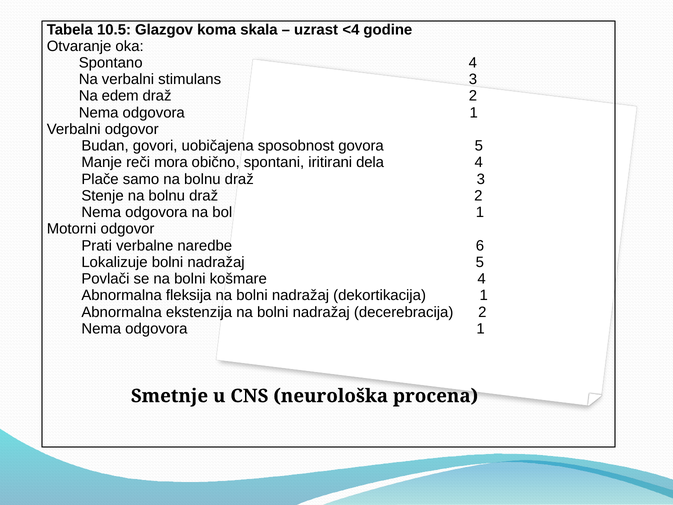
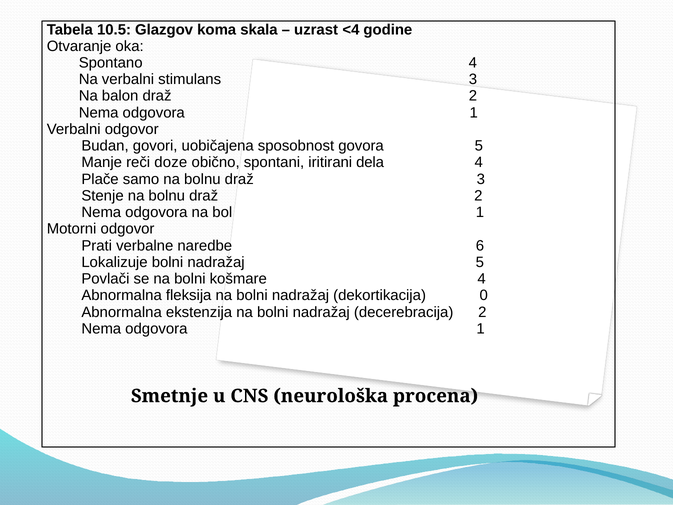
edem: edem -> balon
mora: mora -> doze
dekortikacija 1: 1 -> 0
